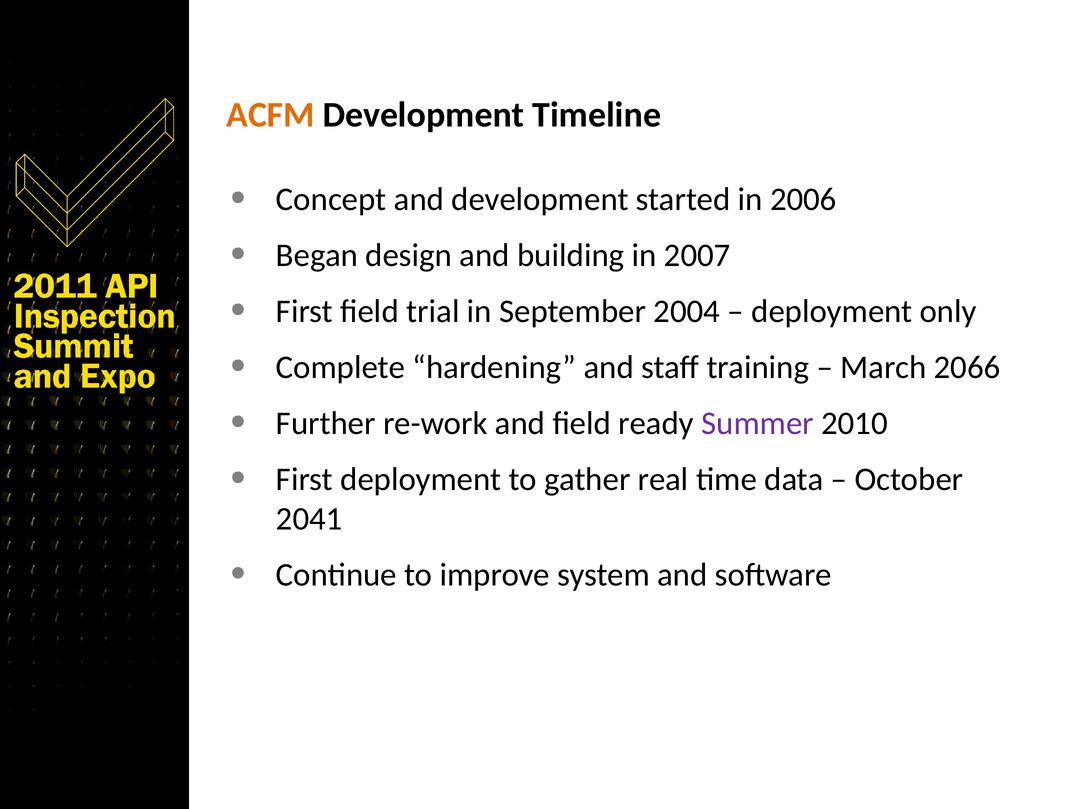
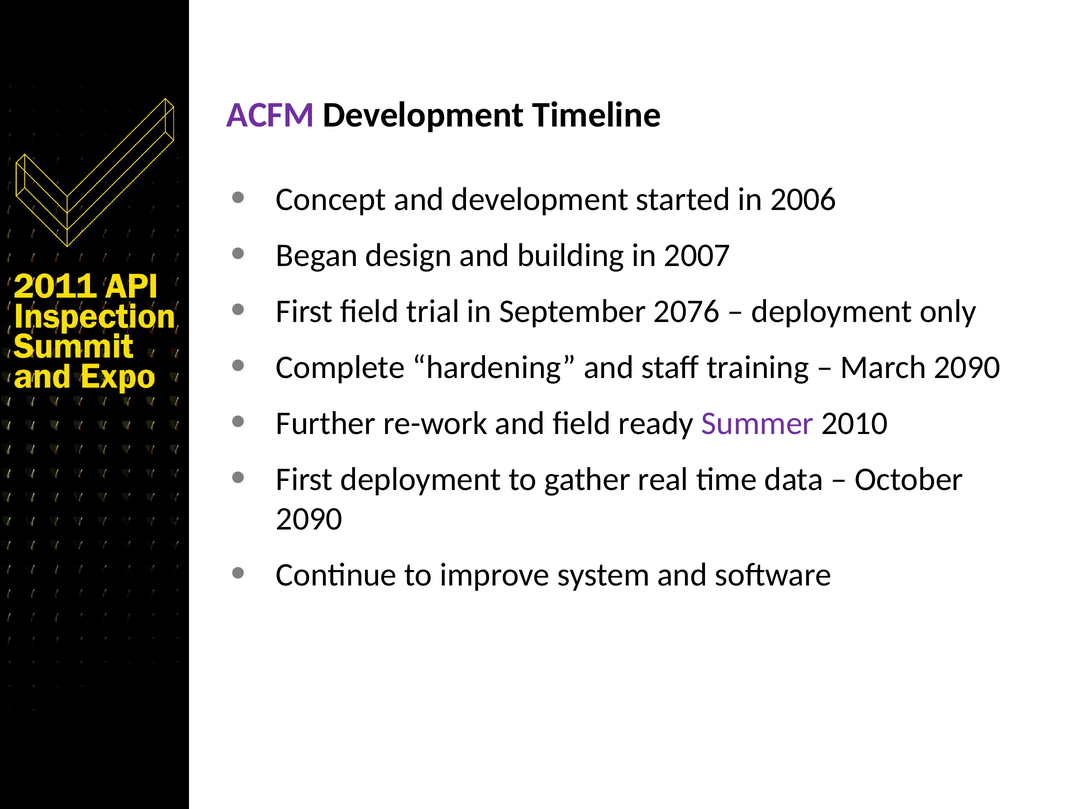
ACFM colour: orange -> purple
2004: 2004 -> 2076
March 2066: 2066 -> 2090
2041 at (309, 518): 2041 -> 2090
